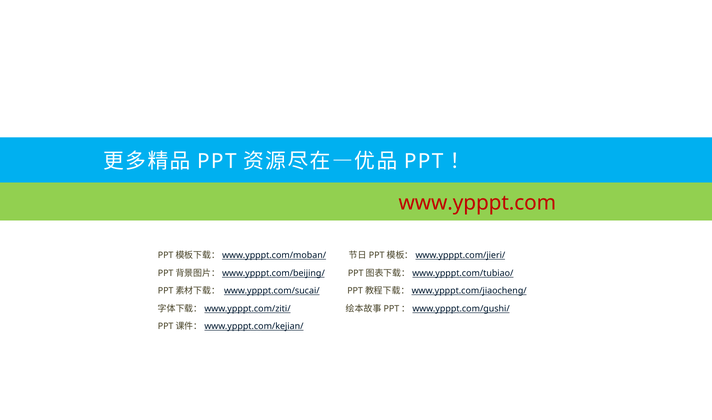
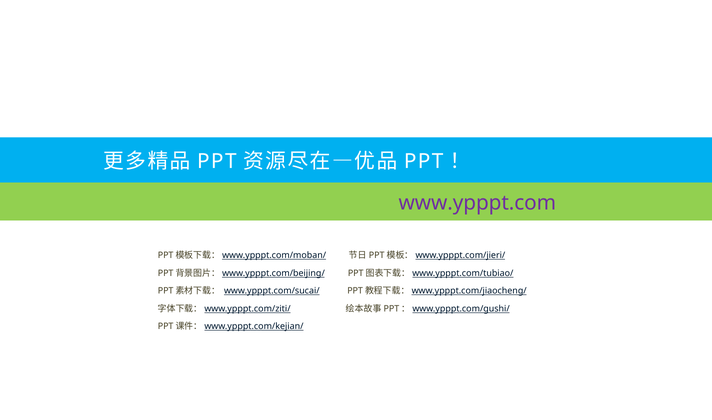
www.ypppt.com colour: red -> purple
